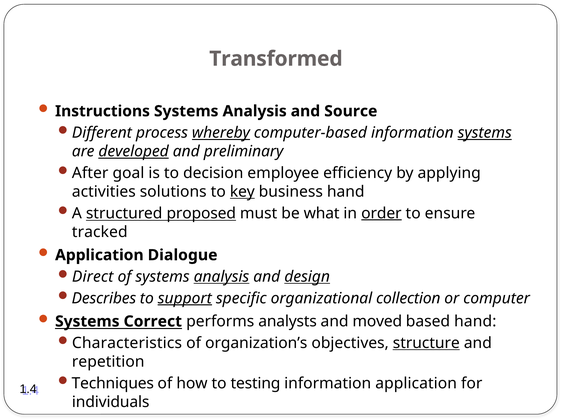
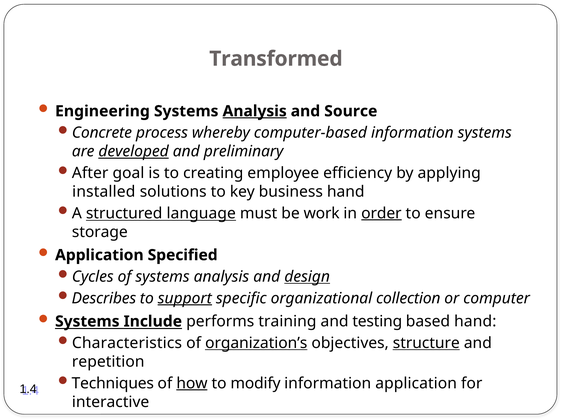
Instructions: Instructions -> Engineering
Analysis at (255, 111) underline: none -> present
Different: Different -> Concrete
whereby underline: present -> none
systems at (485, 133) underline: present -> none
decision: decision -> creating
activities: activities -> installed
key underline: present -> none
proposed: proposed -> language
what: what -> work
tracked: tracked -> storage
Dialogue: Dialogue -> Specified
Direct: Direct -> Cycles
analysis at (221, 277) underline: present -> none
Correct: Correct -> Include
analysts: analysts -> training
moved: moved -> testing
organization’s underline: none -> present
how underline: none -> present
testing: testing -> modify
individuals: individuals -> interactive
